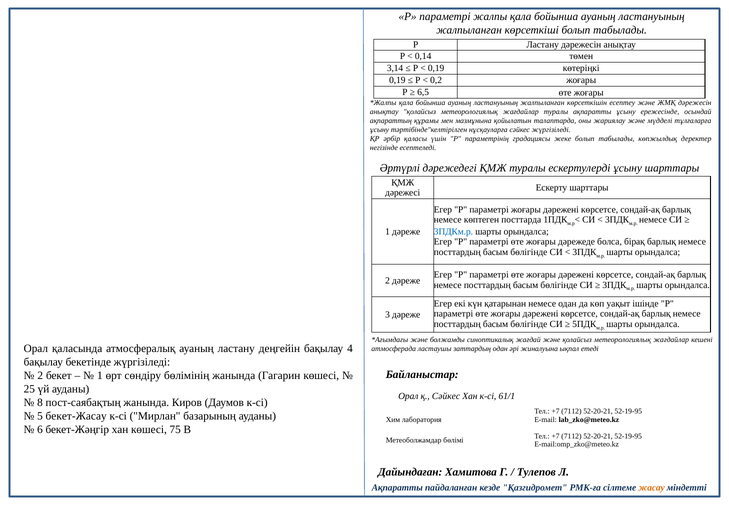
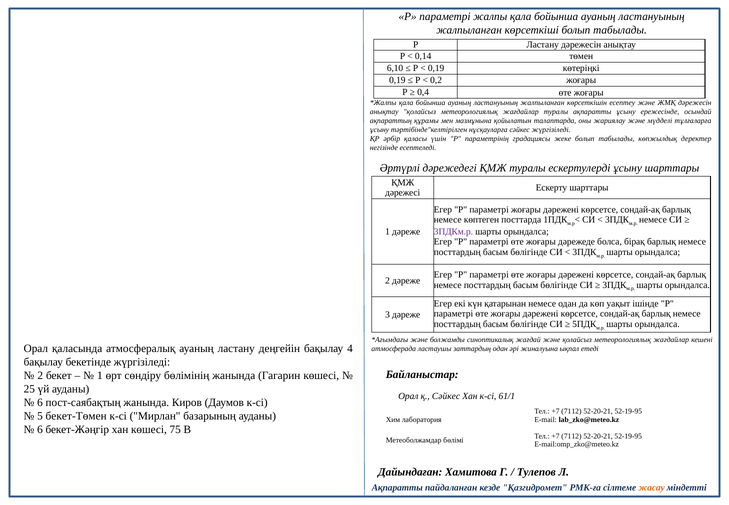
3,14: 3,14 -> 6,10
6,5: 6,5 -> 0,4
3ПДКм.р colour: blue -> purple
8 at (40, 402): 8 -> 6
бекет-Жасау: бекет-Жасау -> бекет-Төмен
